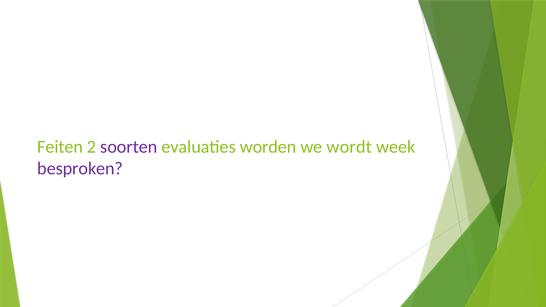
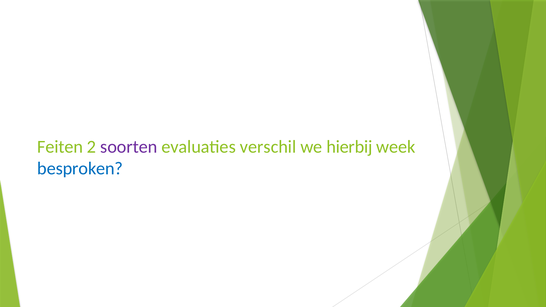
worden: worden -> verschil
wordt: wordt -> hierbij
besproken colour: purple -> blue
